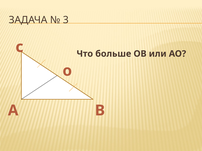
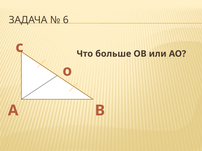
3: 3 -> 6
